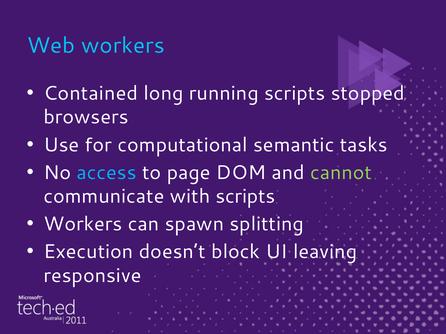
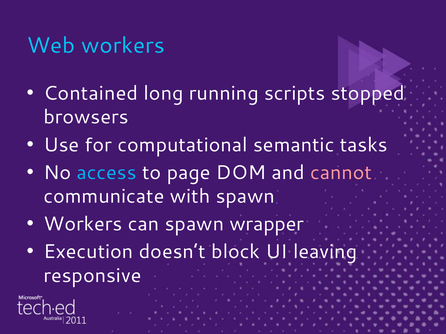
cannot colour: light green -> pink
with scripts: scripts -> spawn
splitting: splitting -> wrapper
